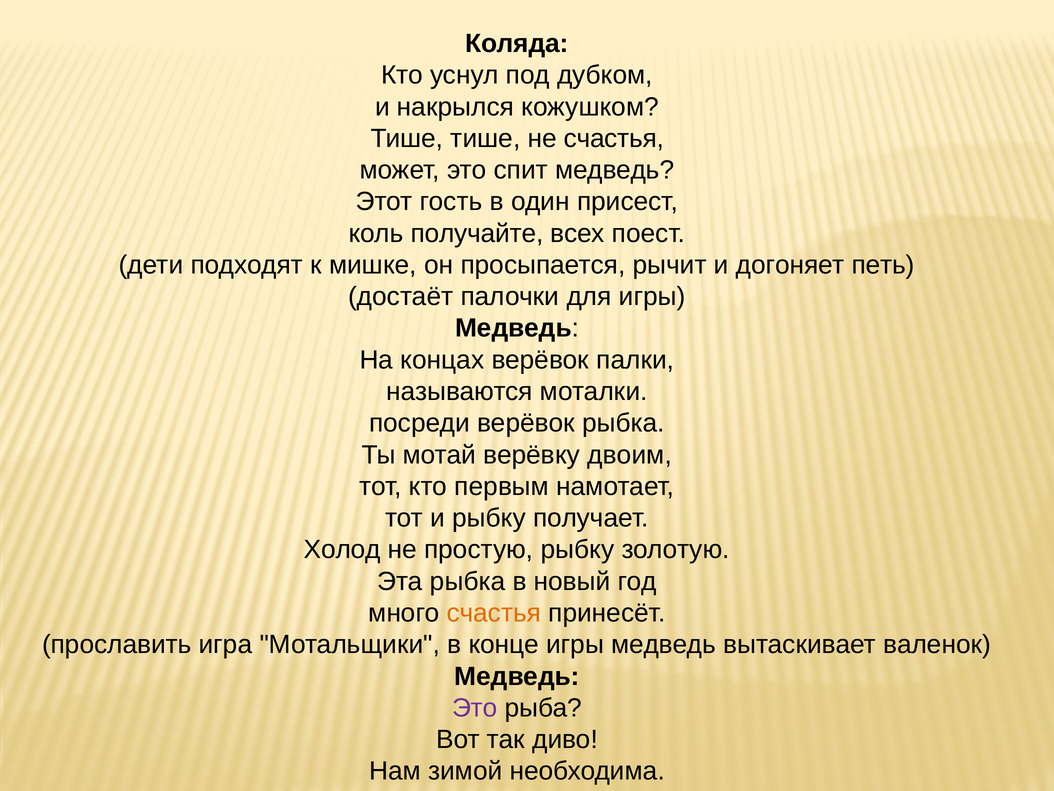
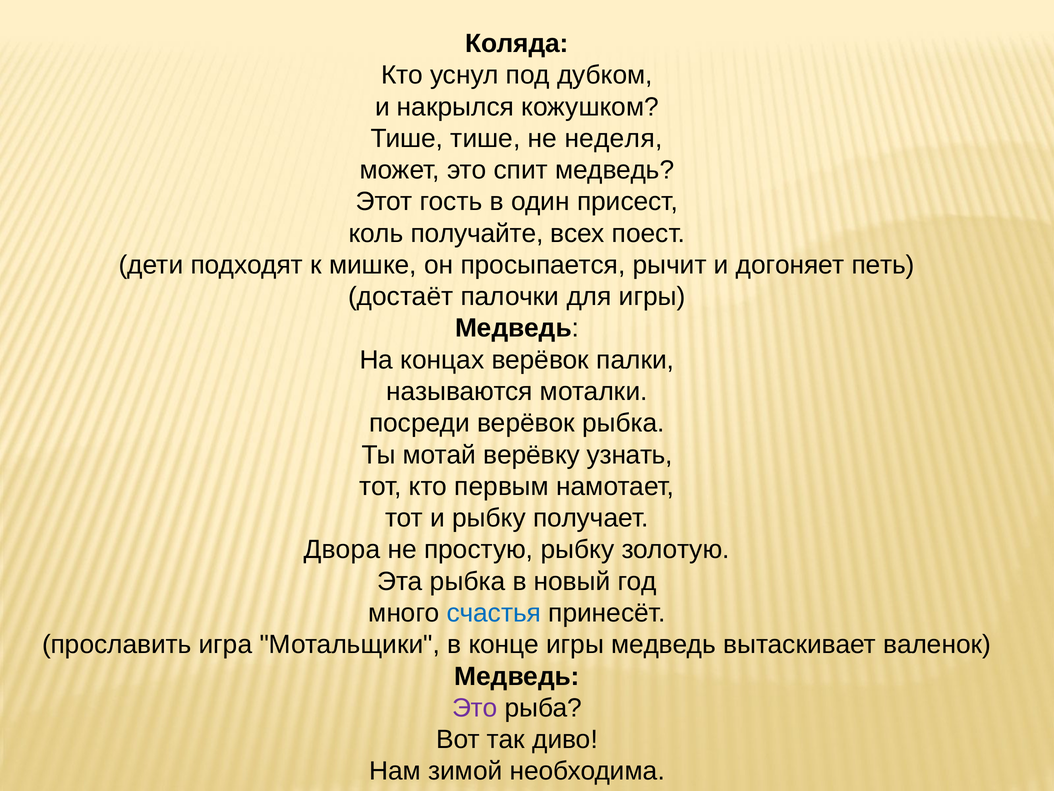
не счастья: счастья -> неделя
двоим: двоим -> узнать
Холод: Холод -> Двора
счастья at (494, 613) colour: orange -> blue
